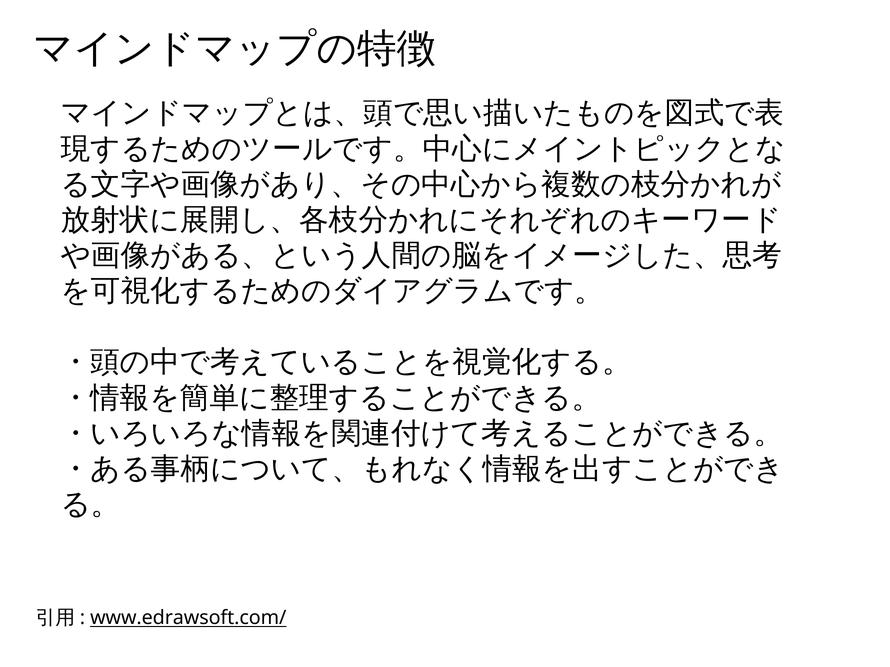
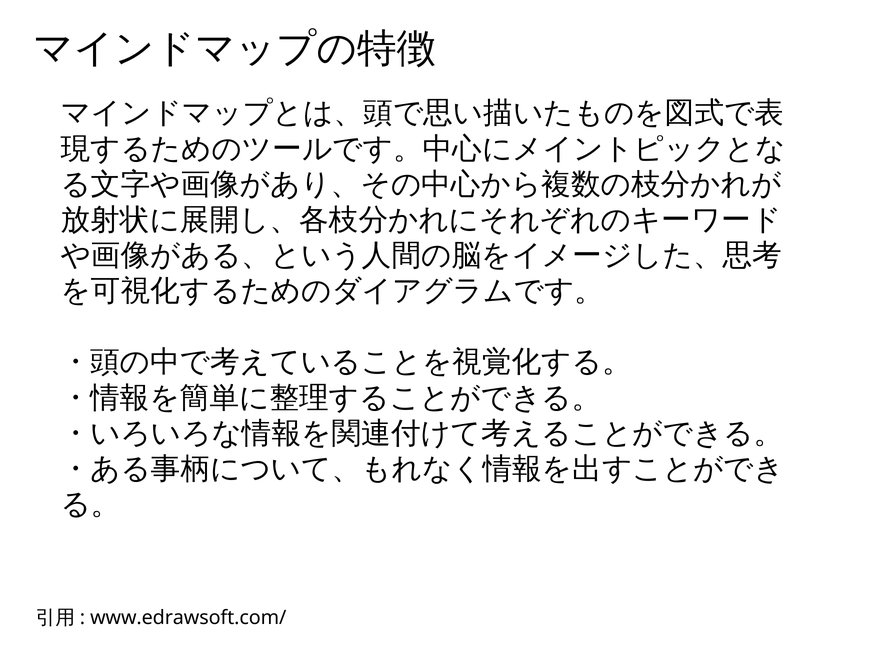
www.edrawsoft.com/ underline: present -> none
